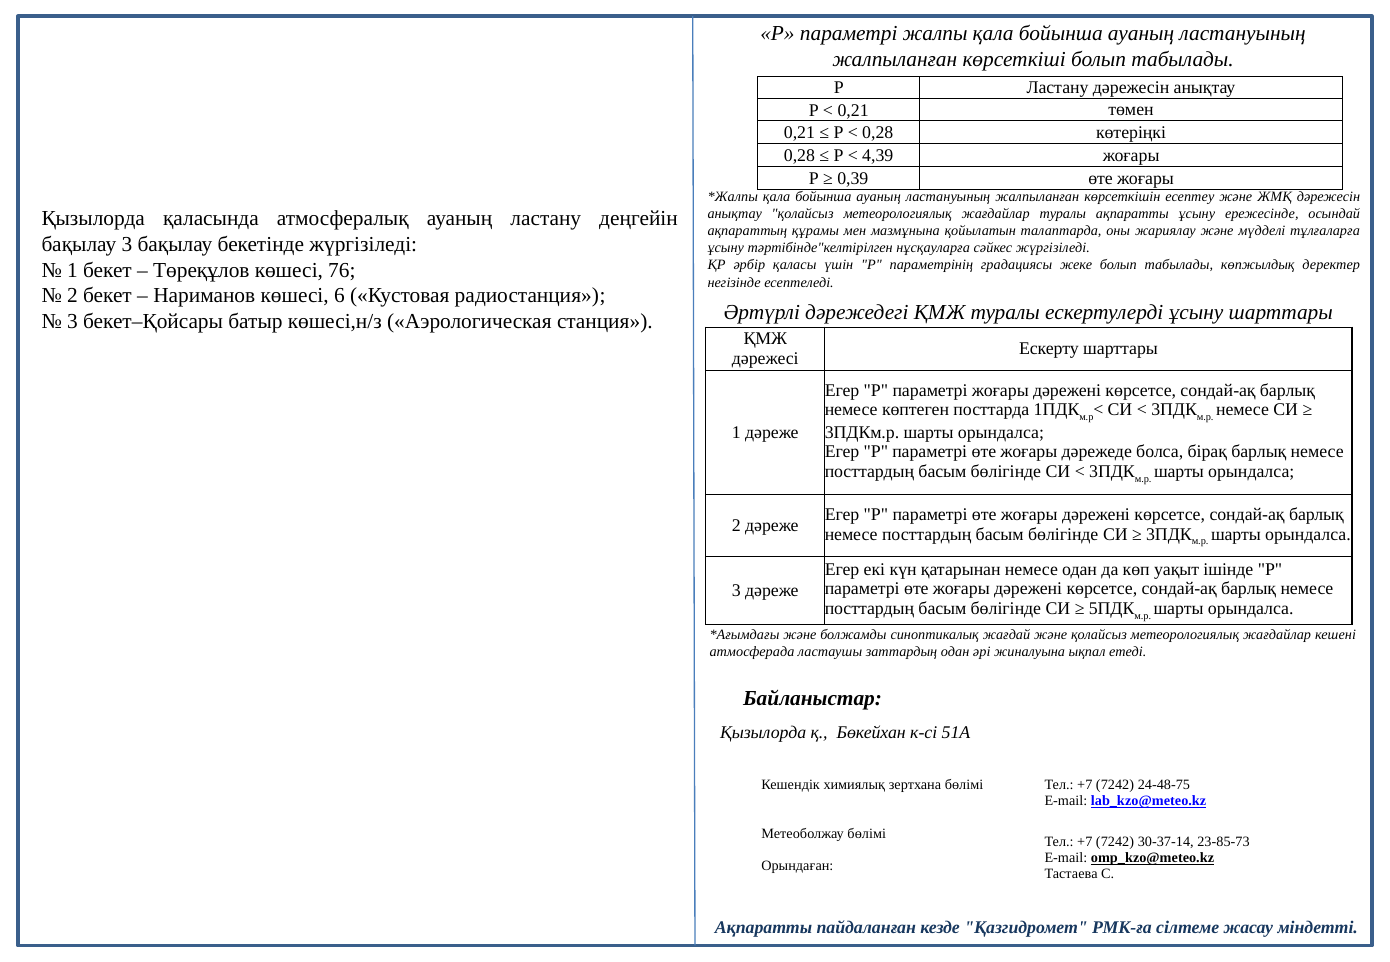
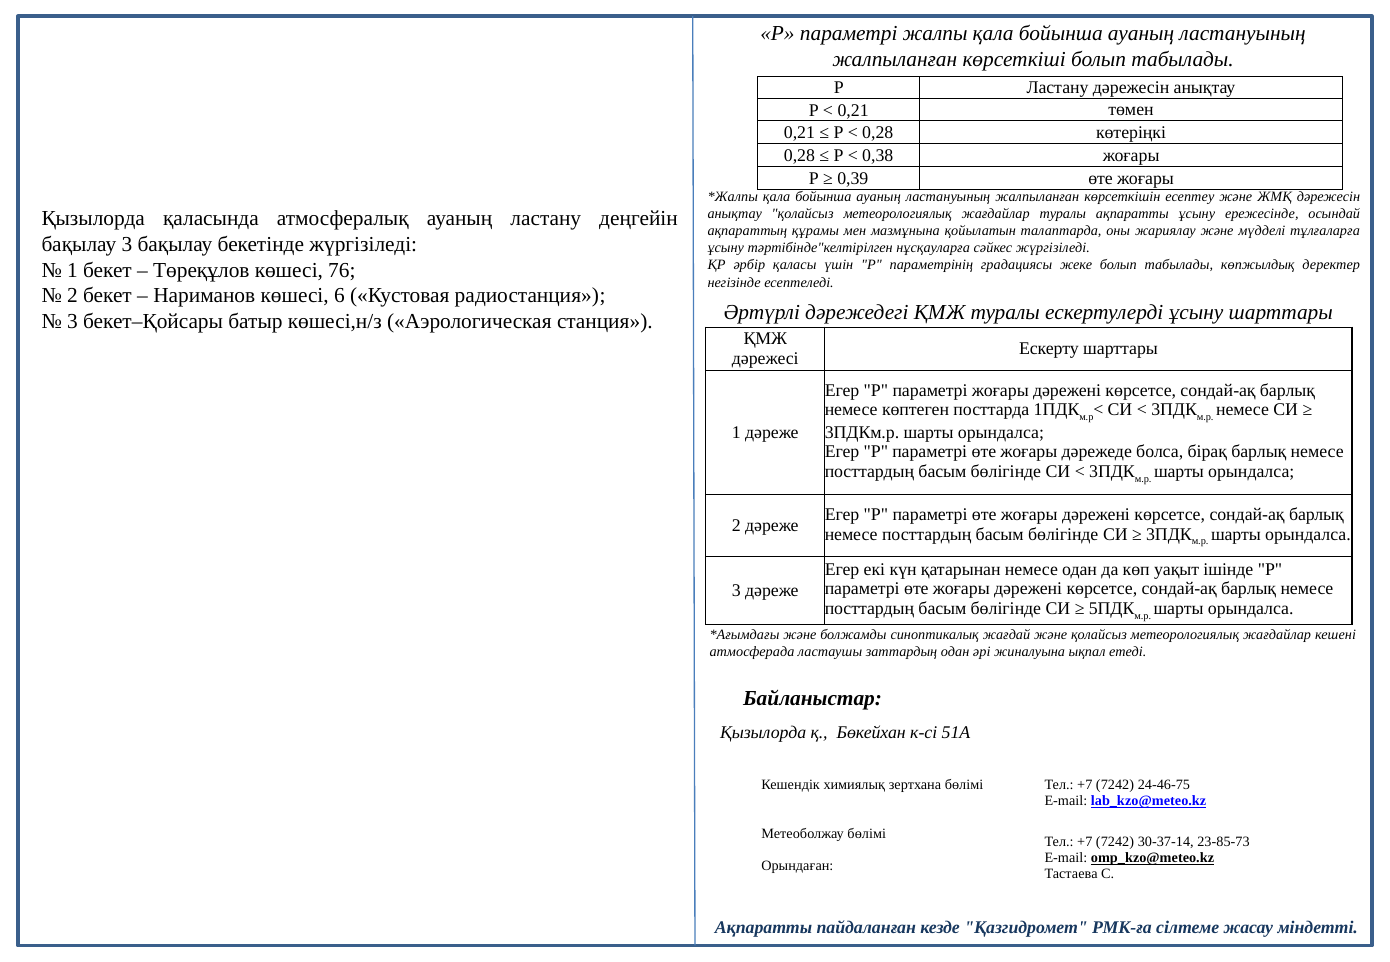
4,39: 4,39 -> 0,38
24-48-75: 24-48-75 -> 24-46-75
